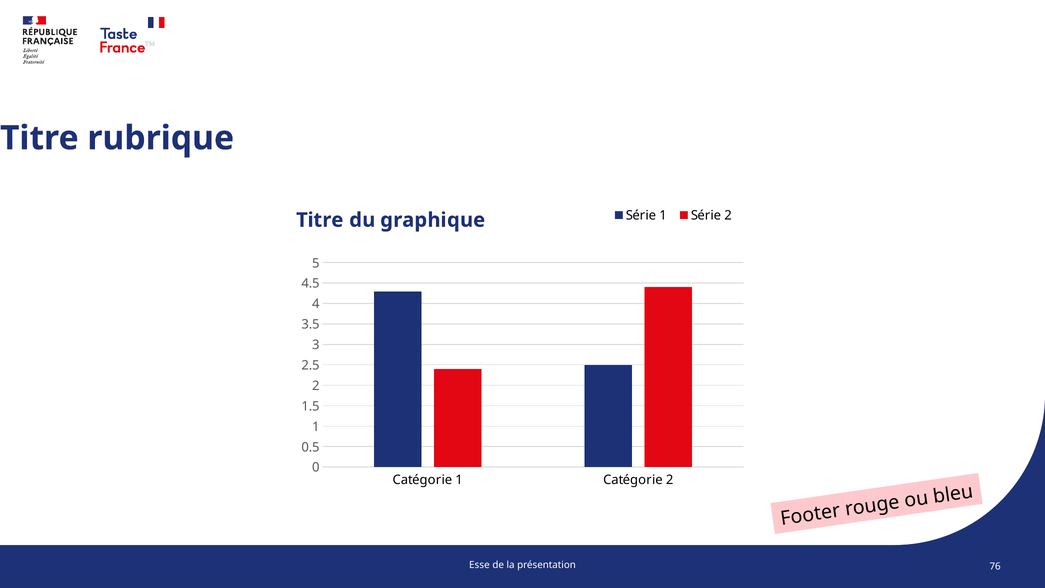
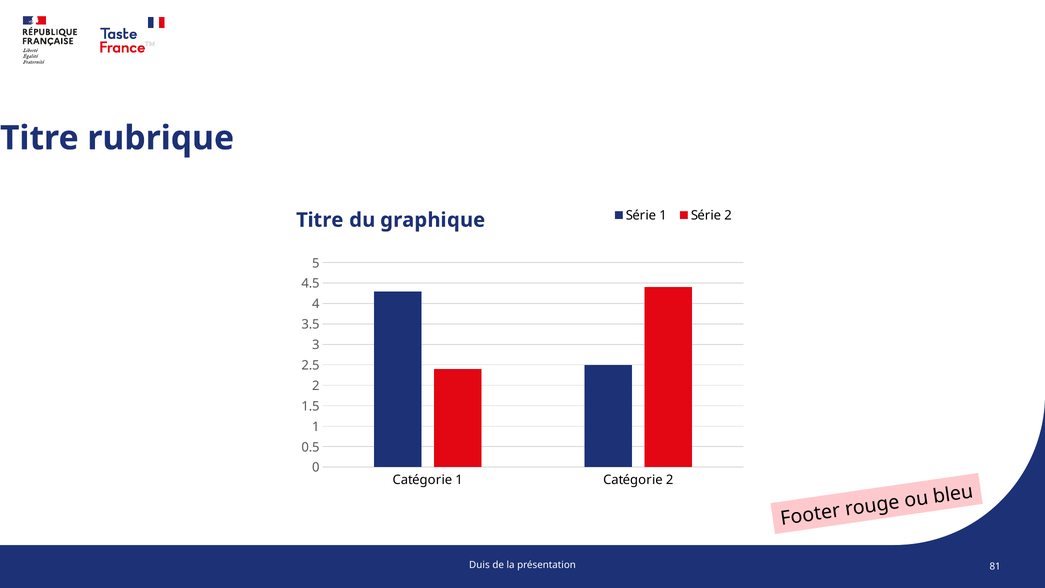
Esse: Esse -> Duis
76: 76 -> 81
